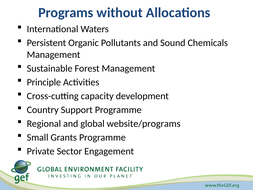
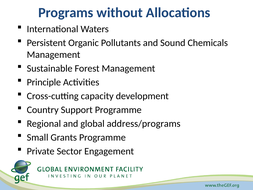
website/programs: website/programs -> address/programs
